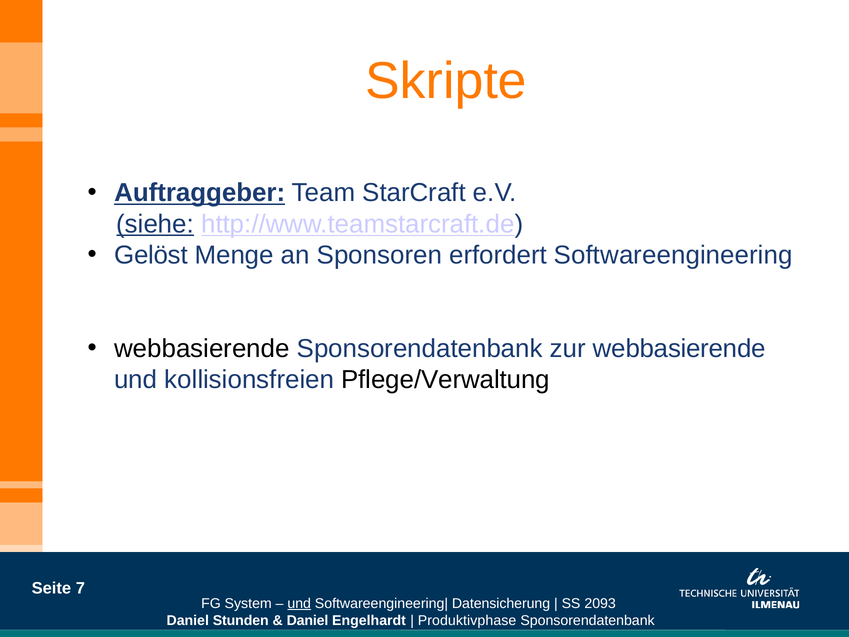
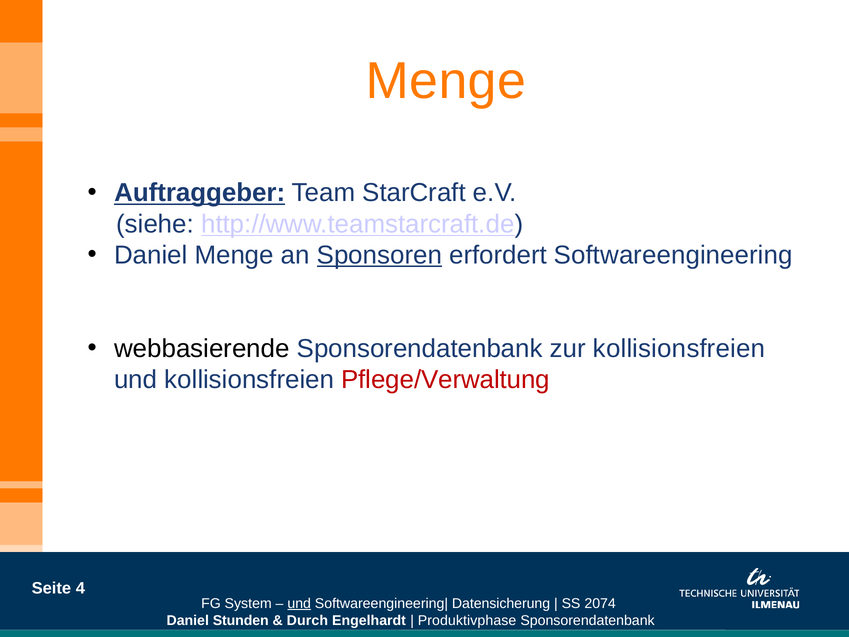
Skripte at (446, 81): Skripte -> Menge
siehe underline: present -> none
Gelöst at (151, 255): Gelöst -> Daniel
Sponsoren underline: none -> present
zur webbasierende: webbasierende -> kollisionsfreien
Pflege/Verwaltung colour: black -> red
7: 7 -> 4
2093: 2093 -> 2074
Daniel at (307, 620): Daniel -> Durch
